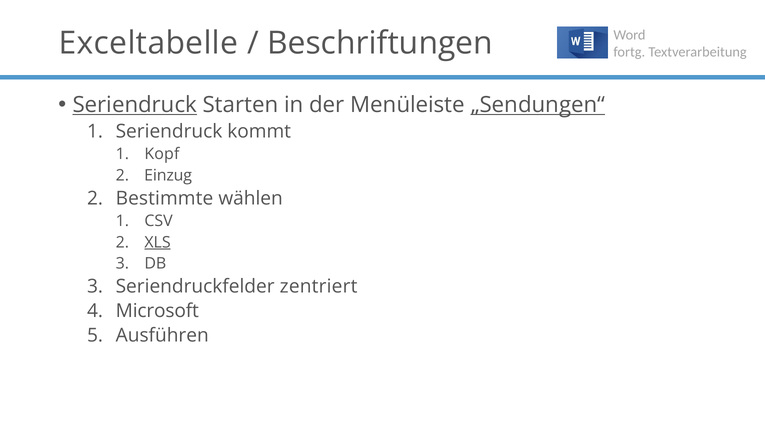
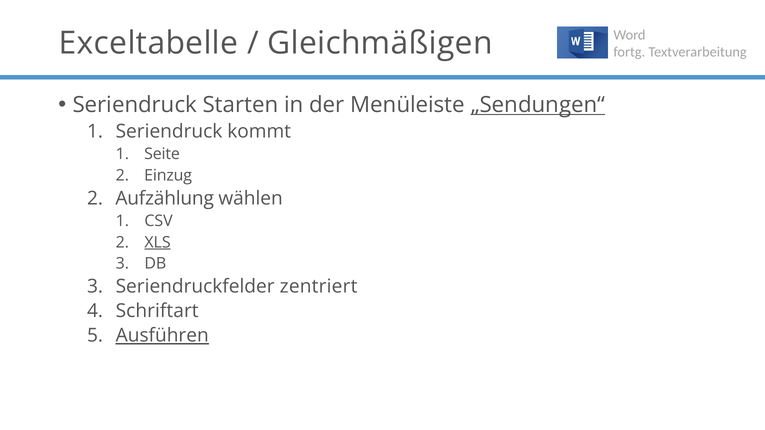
Beschriftungen: Beschriftungen -> Gleichmäßigen
Seriendruck at (135, 105) underline: present -> none
Kopf: Kopf -> Seite
Bestimmte: Bestimmte -> Aufzählung
Microsoft: Microsoft -> Schriftart
Ausführen underline: none -> present
